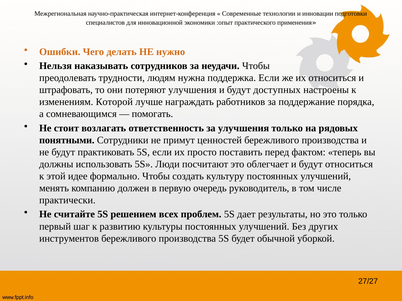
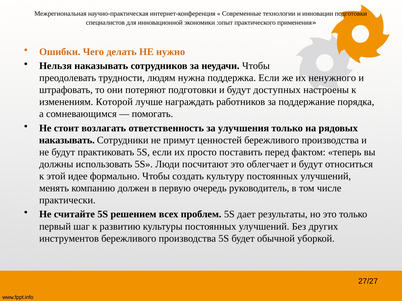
их относиться: относиться -> ненужного
потеряют улучшения: улучшения -> подготовки
понятными at (67, 140): понятными -> наказывать
